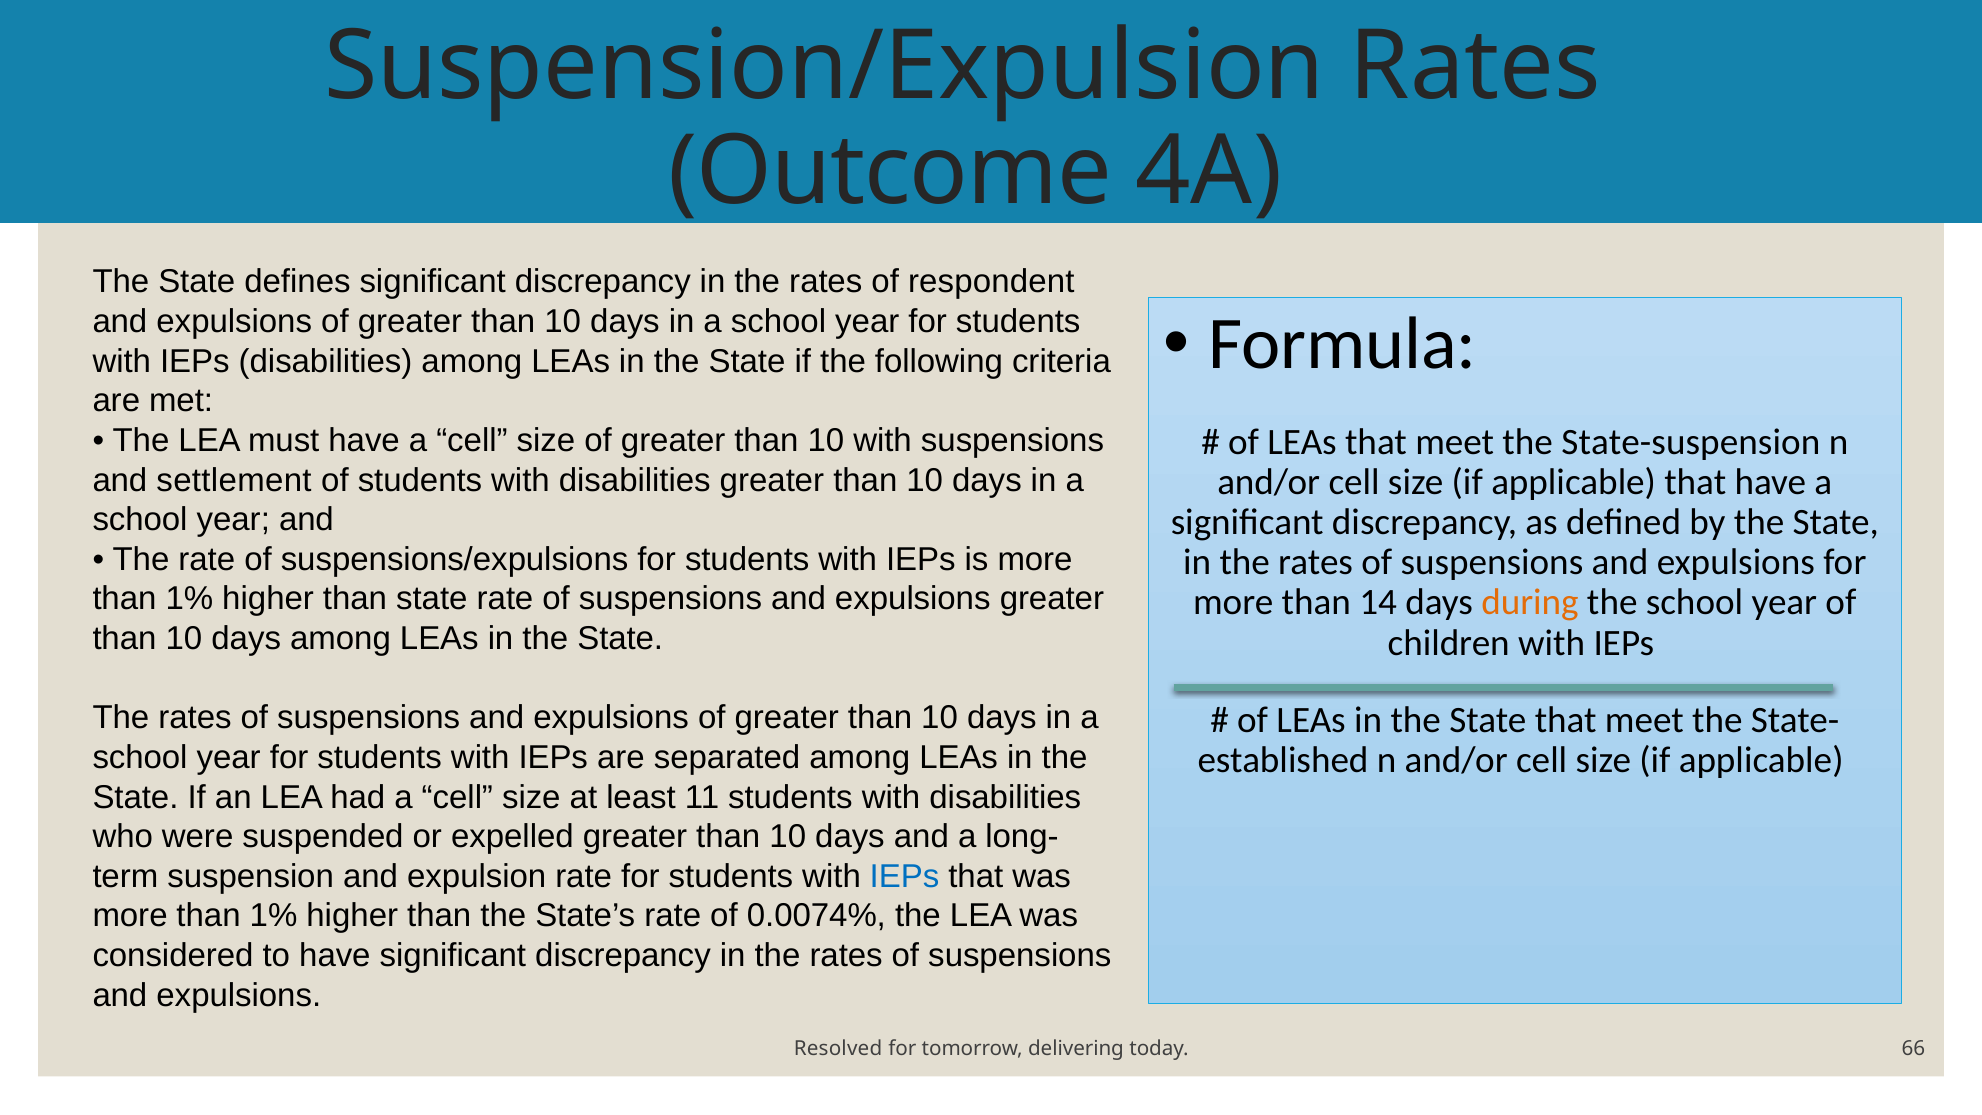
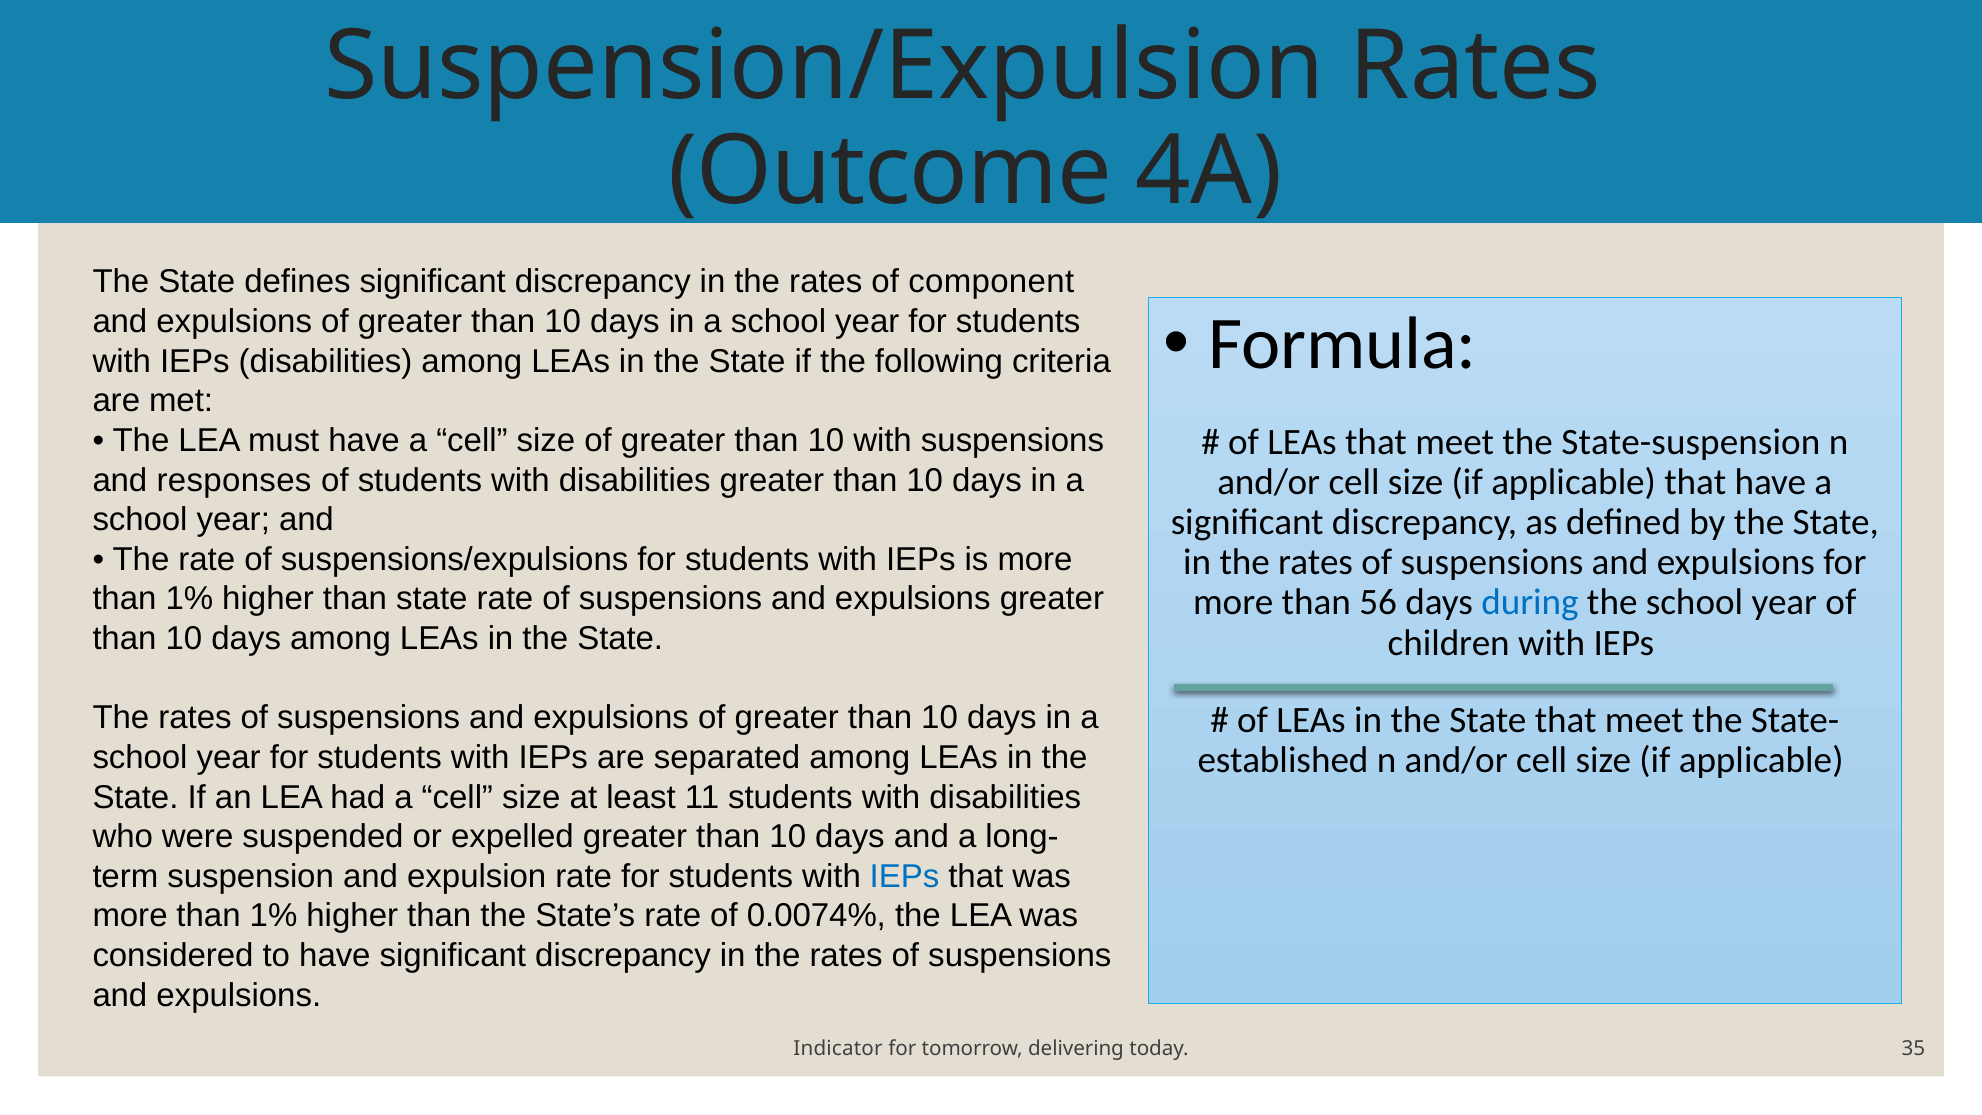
respondent: respondent -> component
settlement: settlement -> responses
14: 14 -> 56
during colour: orange -> blue
Resolved: Resolved -> Indicator
66: 66 -> 35
